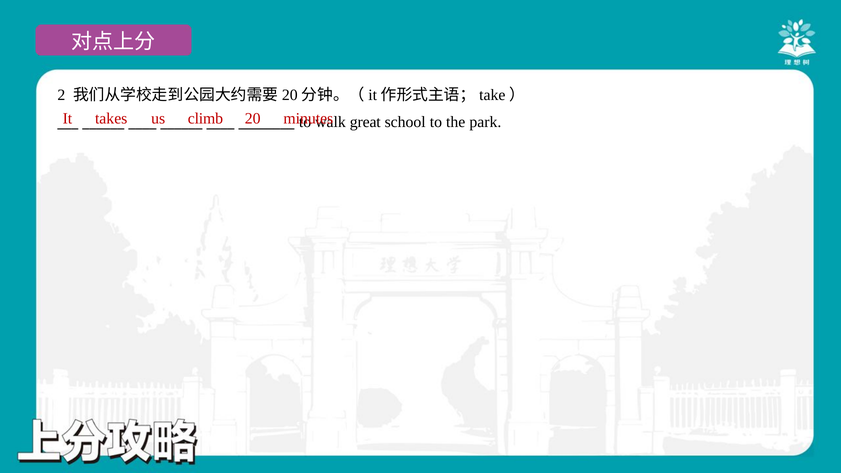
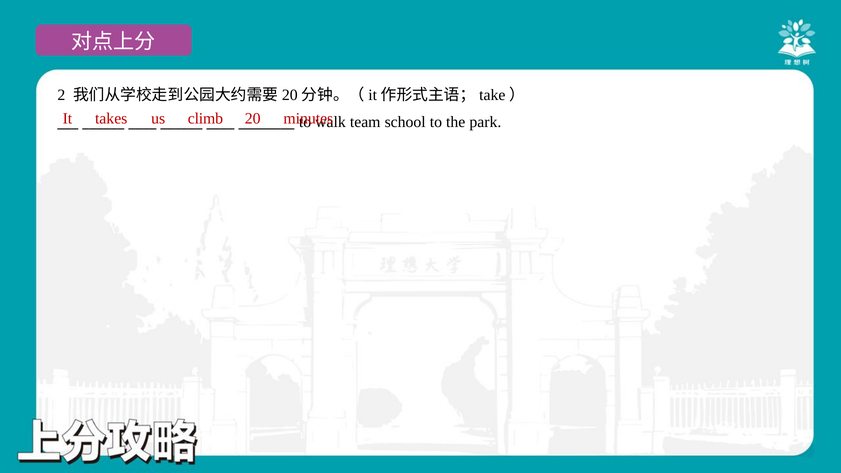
great: great -> team
